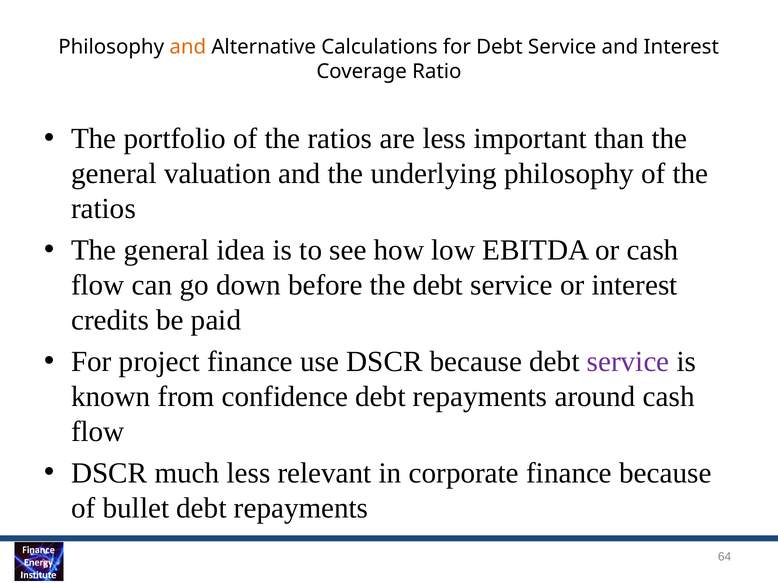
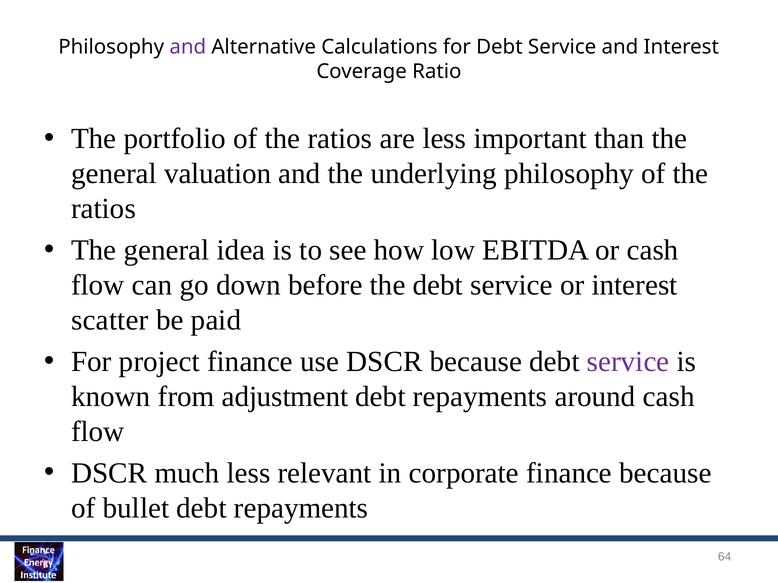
and at (188, 47) colour: orange -> purple
credits: credits -> scatter
confidence: confidence -> adjustment
